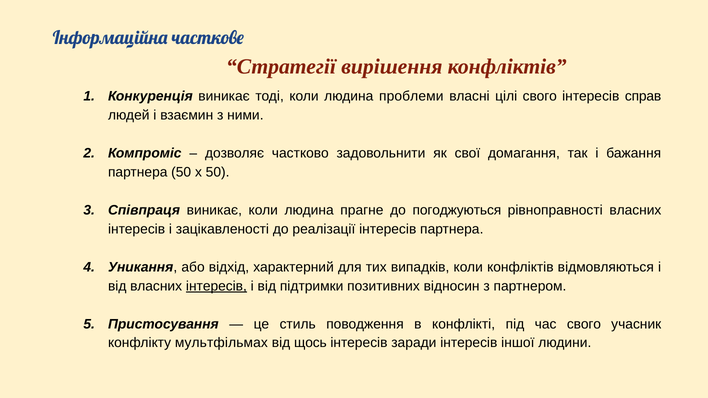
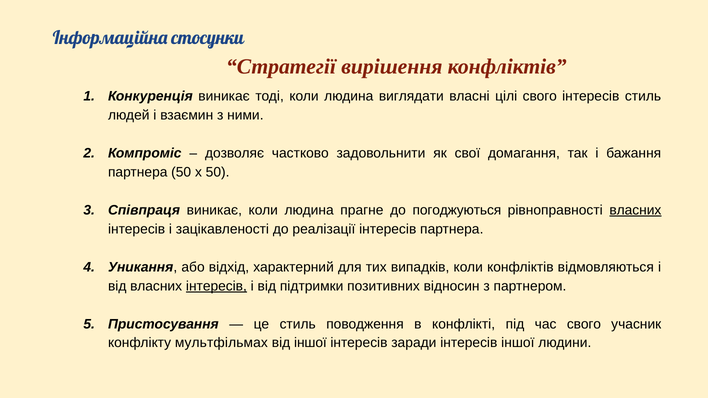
часткове: часткове -> стосунки
проблеми: проблеми -> виглядати
інтересів справ: справ -> стиль
власних at (635, 210) underline: none -> present
від щось: щось -> іншої
